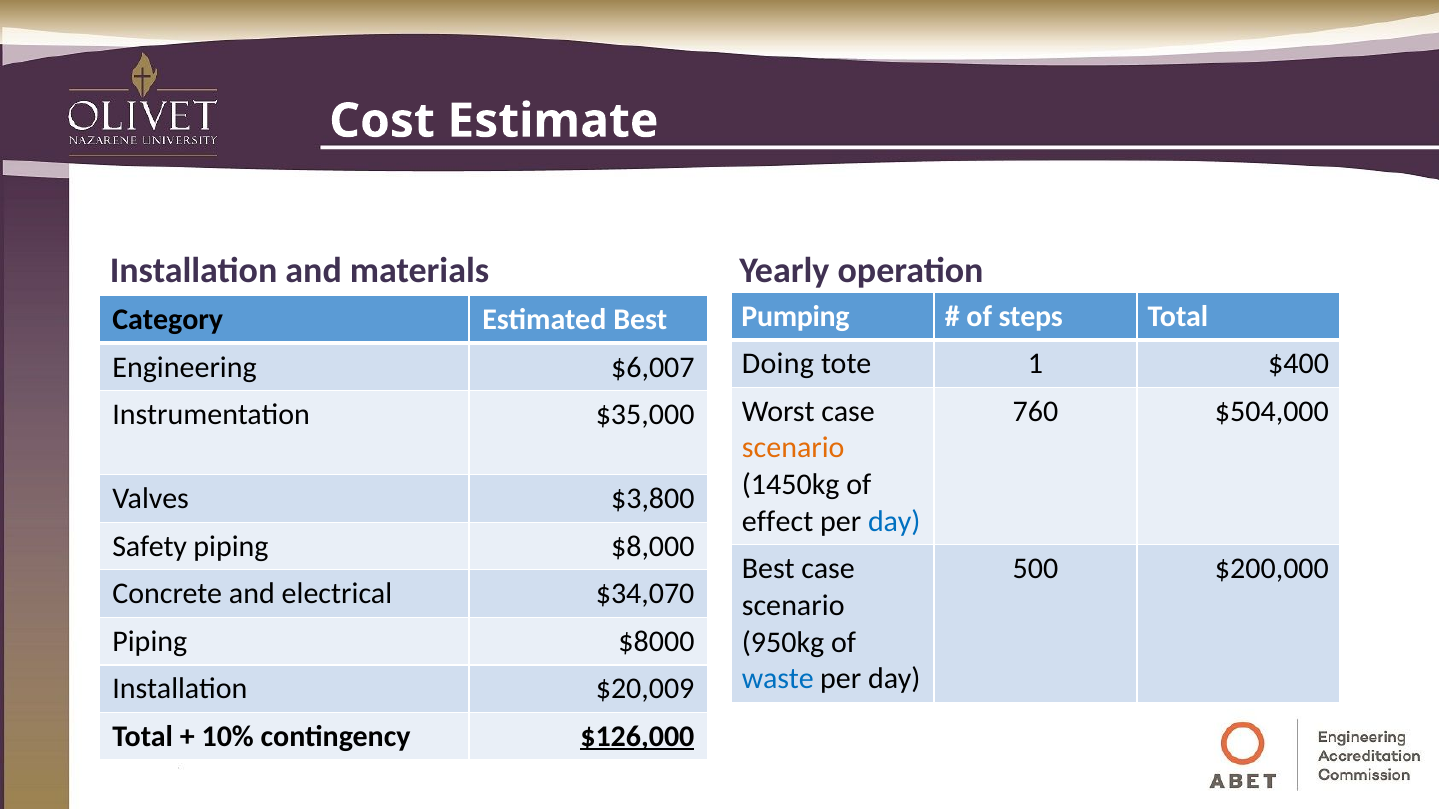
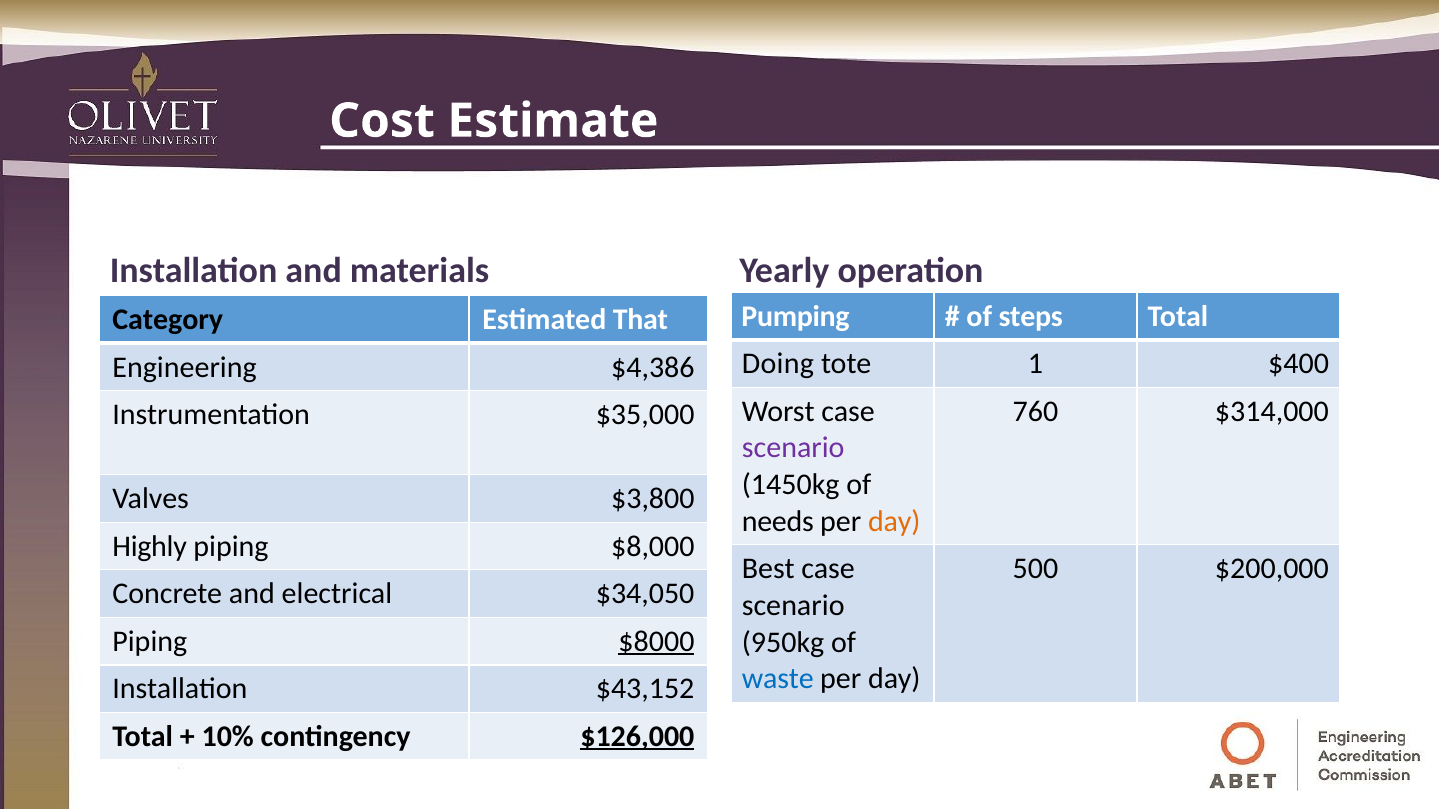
Estimated Best: Best -> That
$6,007: $6,007 -> $4,386
$504,000: $504,000 -> $314,000
scenario at (793, 448) colour: orange -> purple
effect: effect -> needs
day at (894, 522) colour: blue -> orange
Safety: Safety -> Highly
$34,070: $34,070 -> $34,050
$8000 underline: none -> present
$20,009: $20,009 -> $43,152
